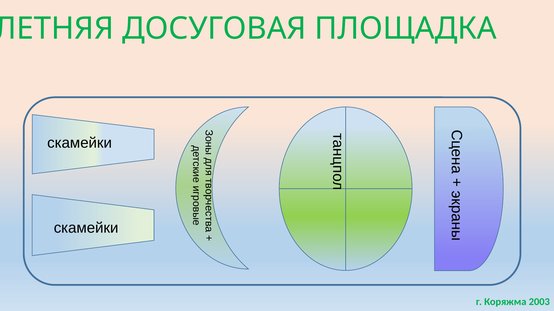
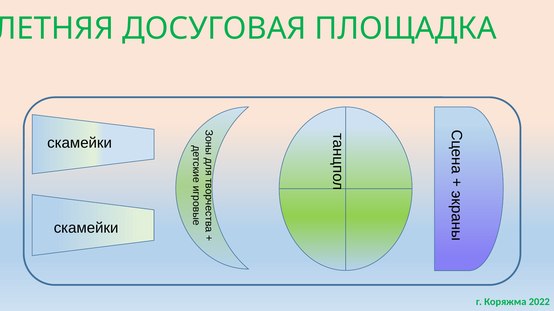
2003: 2003 -> 2022
